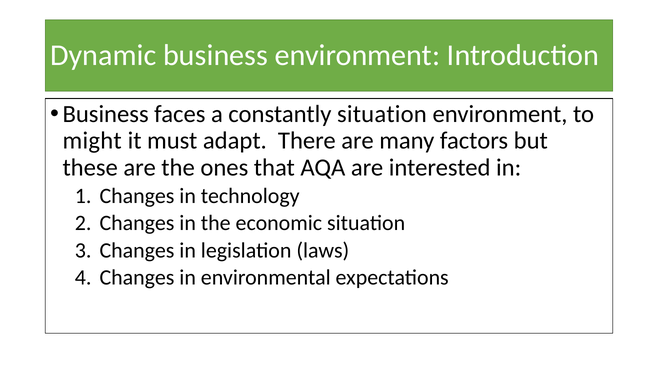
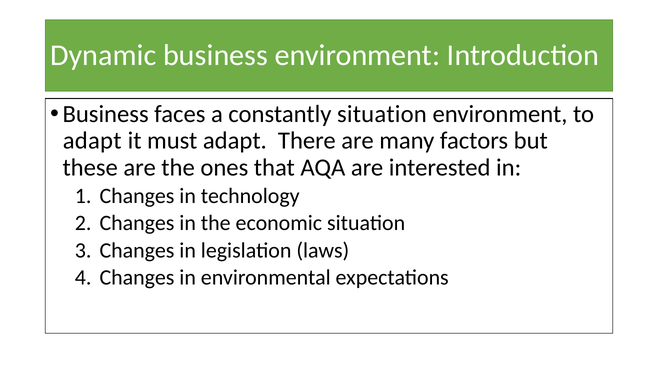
might at (92, 141): might -> adapt
